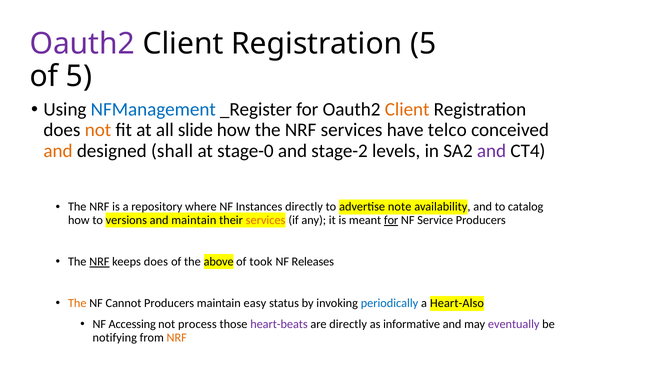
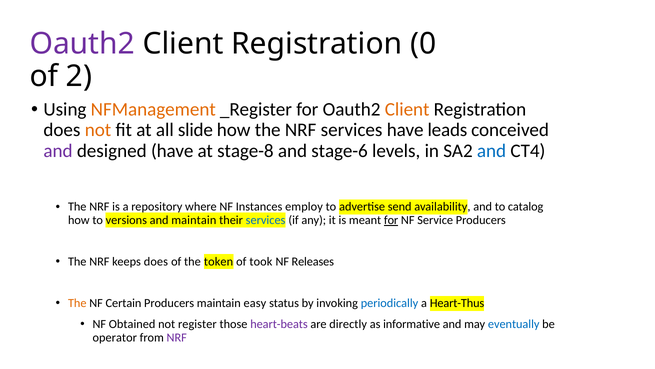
Registration 5: 5 -> 0
of 5: 5 -> 2
NFManagement colour: blue -> orange
telco: telco -> leads
and at (58, 151) colour: orange -> purple
designed shall: shall -> have
stage-0: stage-0 -> stage-8
stage-2: stage-2 -> stage-6
and at (492, 151) colour: purple -> blue
directly at (304, 207): directly -> employ
note: note -> send
services at (266, 220) colour: orange -> blue
NRF at (99, 261) underline: present -> none
above: above -> token
Cannot: Cannot -> Certain
Heart-Also: Heart-Also -> Heart-Thus
Accessing: Accessing -> Obtained
process: process -> register
eventually colour: purple -> blue
notifying: notifying -> operator
NRF at (177, 337) colour: orange -> purple
